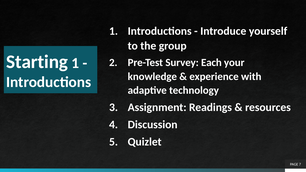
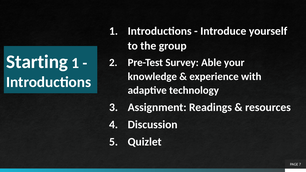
Each: Each -> Able
